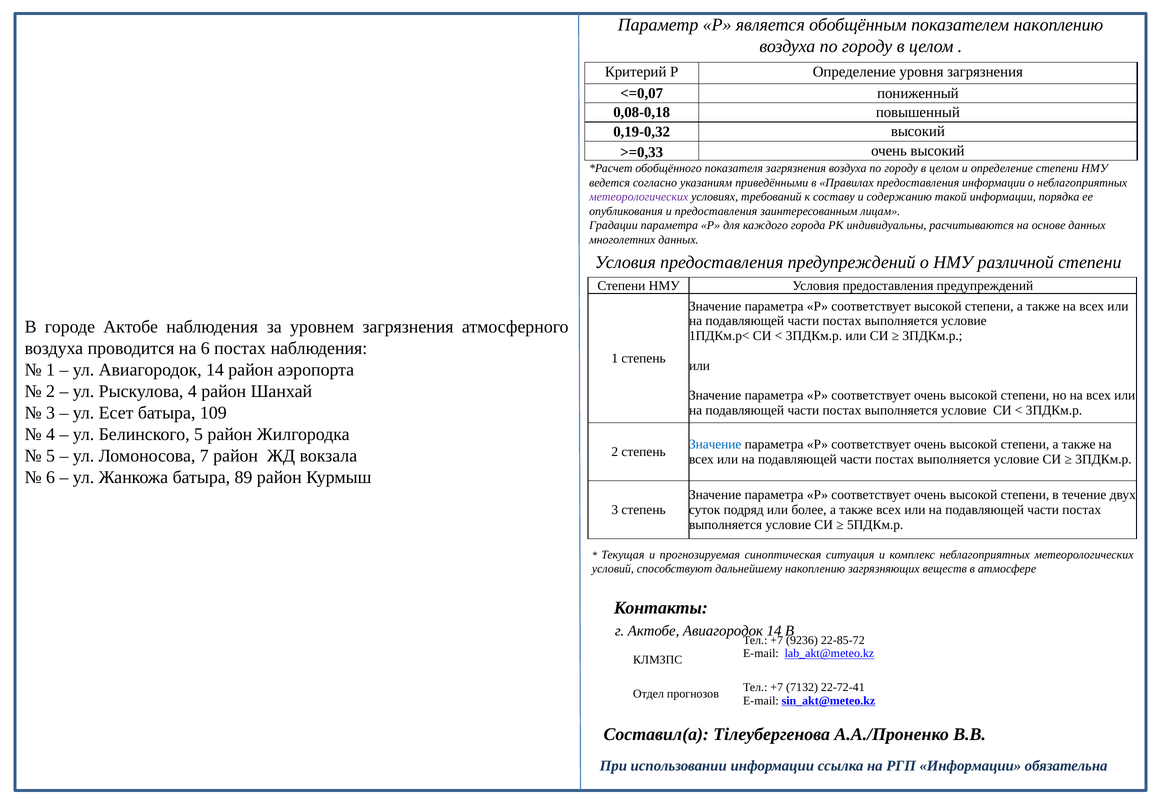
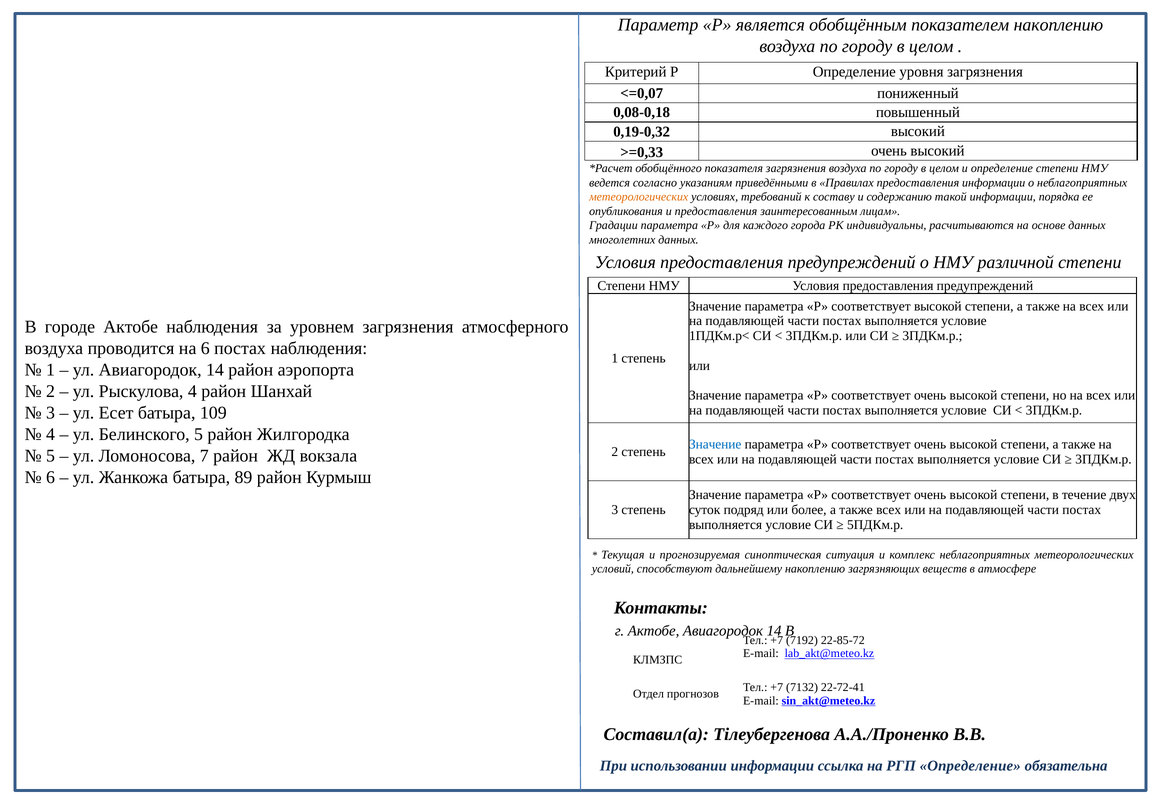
метеорологических at (639, 197) colour: purple -> orange
9236: 9236 -> 7192
РГП Информации: Информации -> Определение
